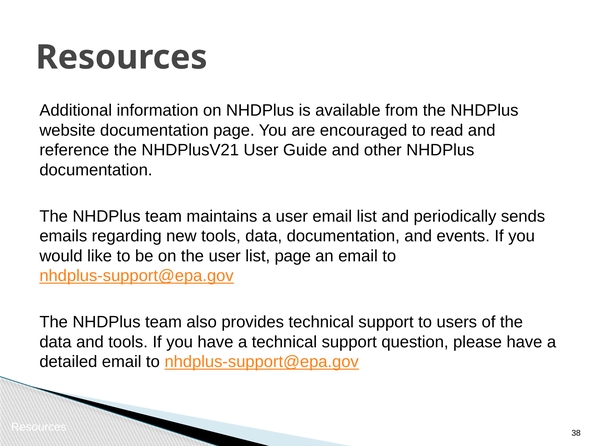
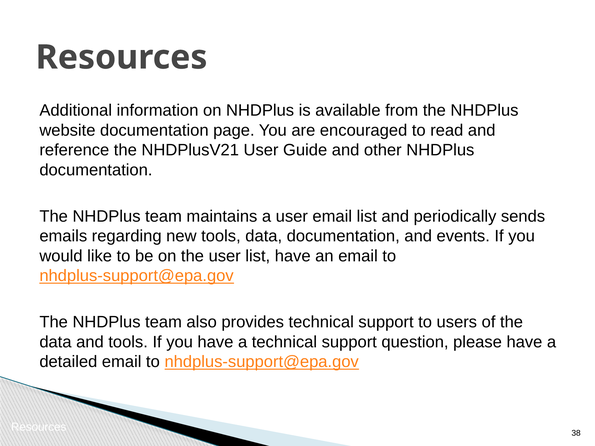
list page: page -> have
